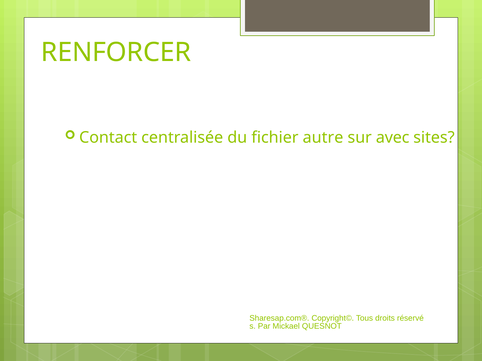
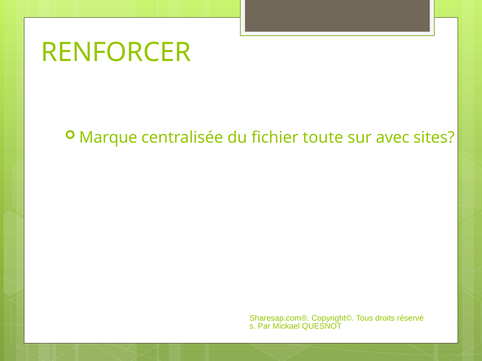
Contact: Contact -> Marque
autre: autre -> toute
